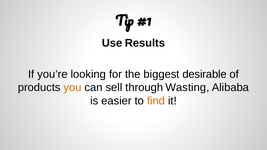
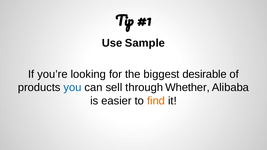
Results: Results -> Sample
you colour: orange -> blue
Wasting: Wasting -> Whether
